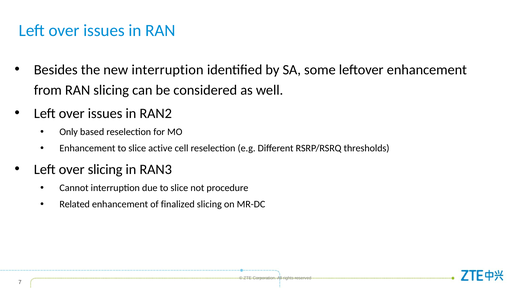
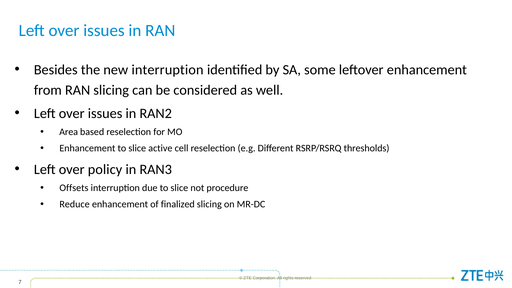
Only: Only -> Area
over slicing: slicing -> policy
Cannot: Cannot -> Offsets
Related: Related -> Reduce
